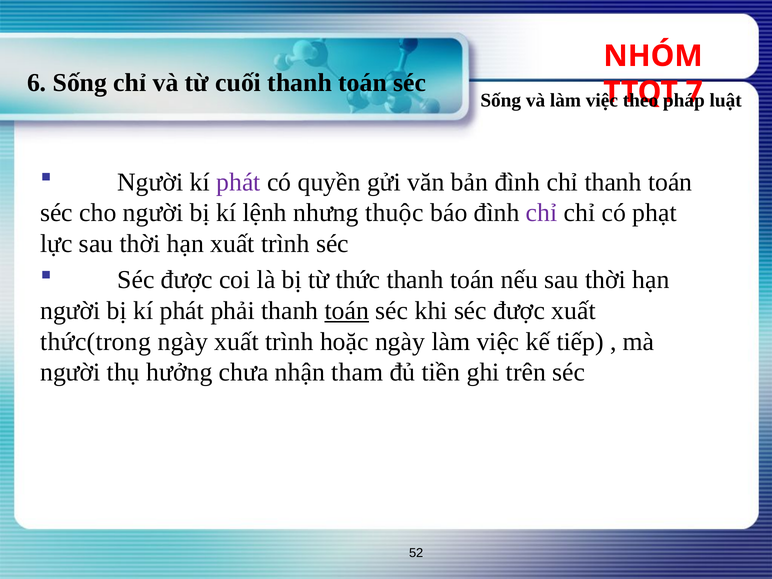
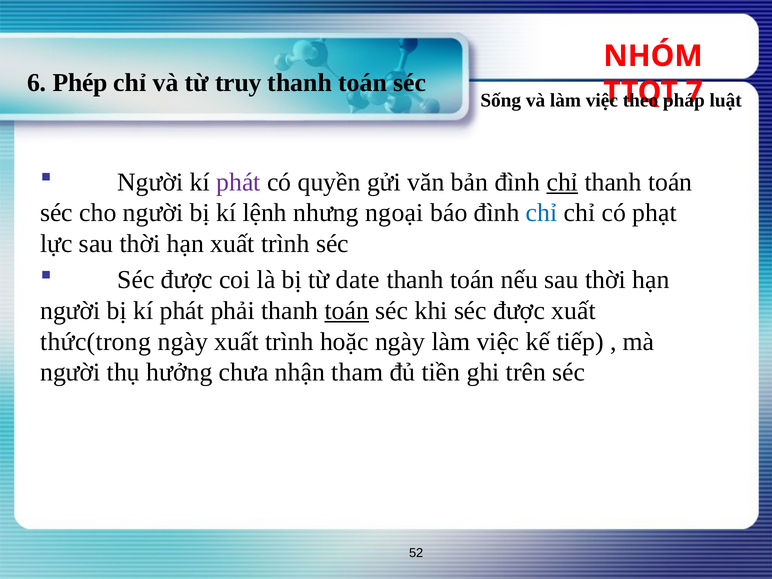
6 Sống: Sống -> Phép
cuối: cuối -> truy
chỉ at (562, 182) underline: none -> present
thuộc: thuộc -> ngoại
chỉ at (542, 213) colour: purple -> blue
thức: thức -> date
